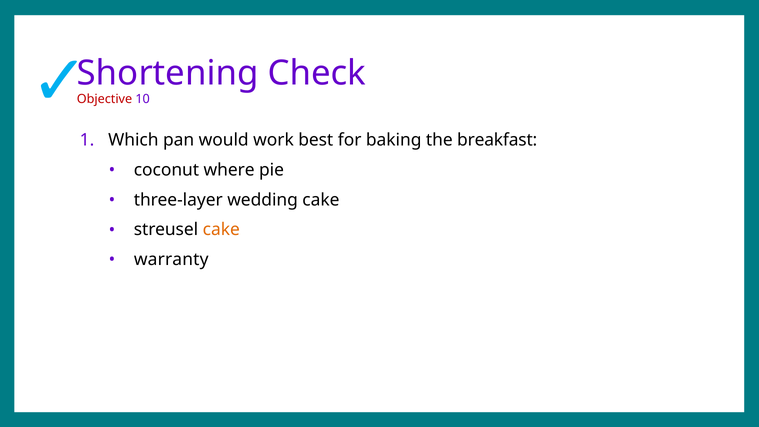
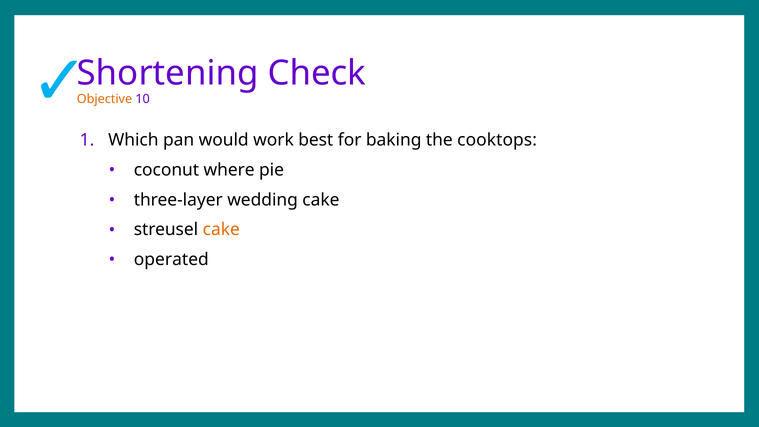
Objective colour: red -> orange
breakfast: breakfast -> cooktops
warranty: warranty -> operated
